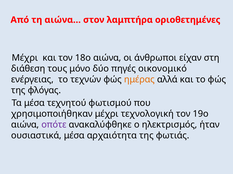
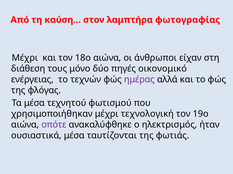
αιώνα…: αιώνα… -> καύση…
οριοθετημένες: οριοθετημένες -> φωτογραφίας
ημέρας colour: orange -> purple
αρχαιότητα: αρχαιότητα -> ταυτίζονται
